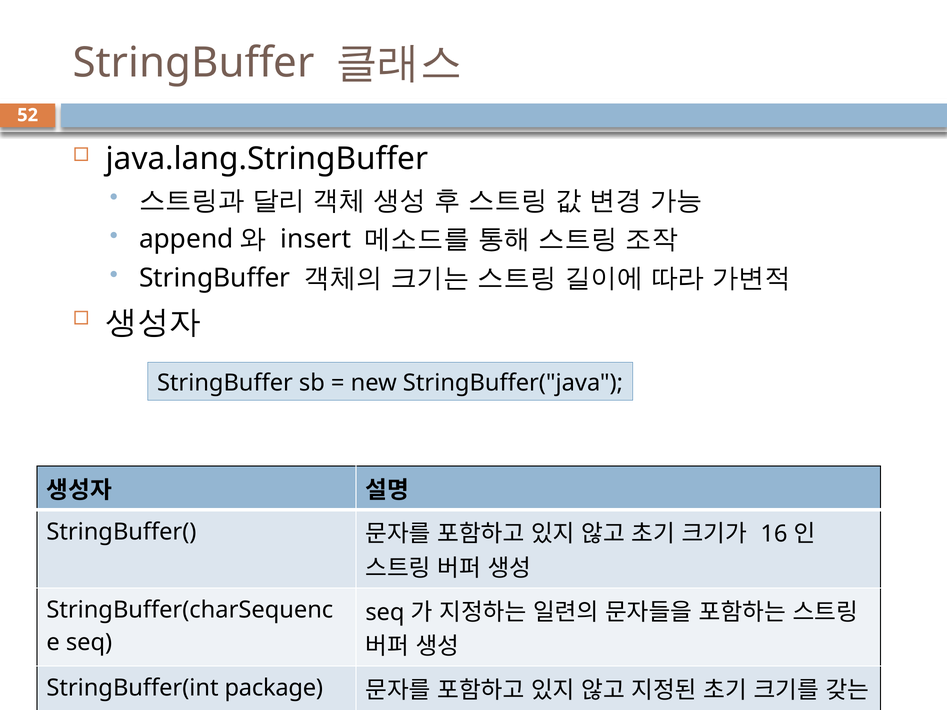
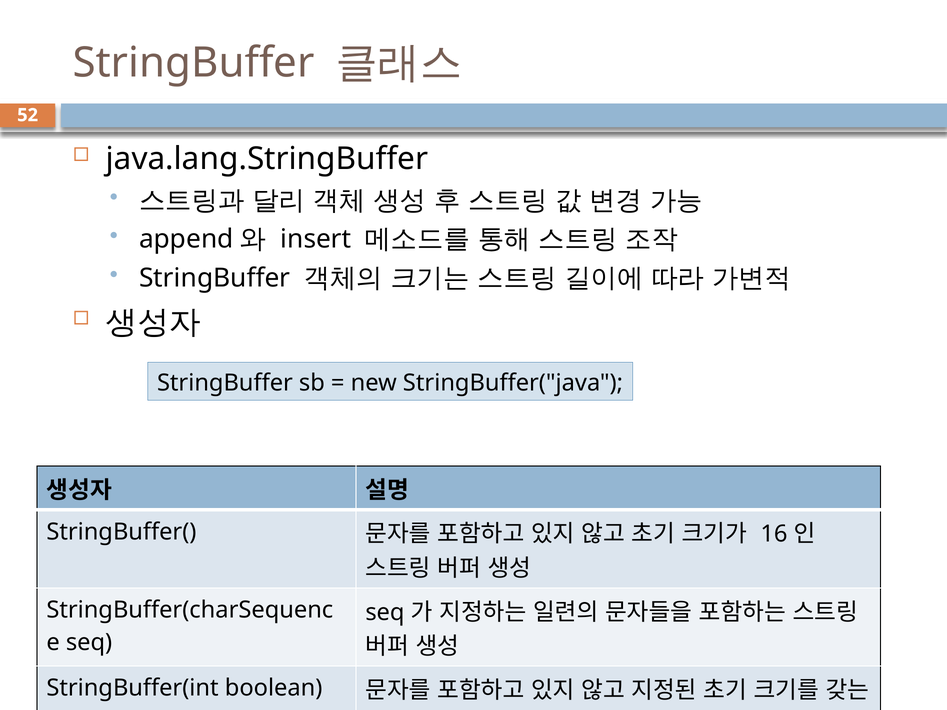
package: package -> boolean
